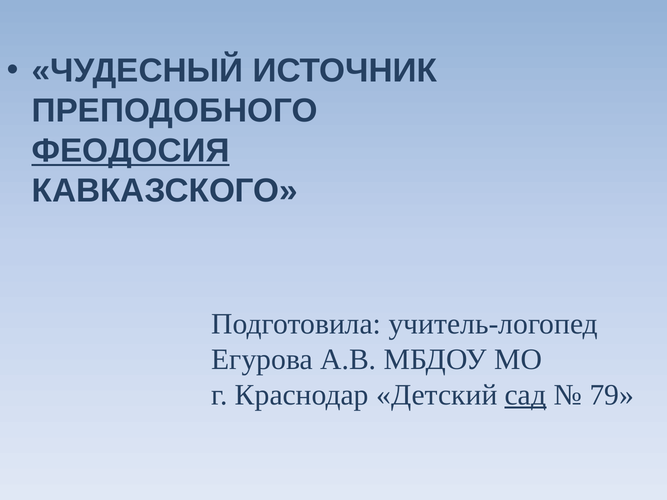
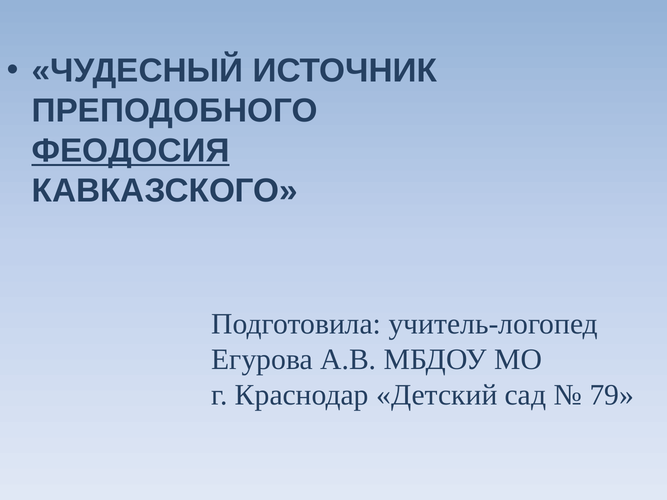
сад underline: present -> none
